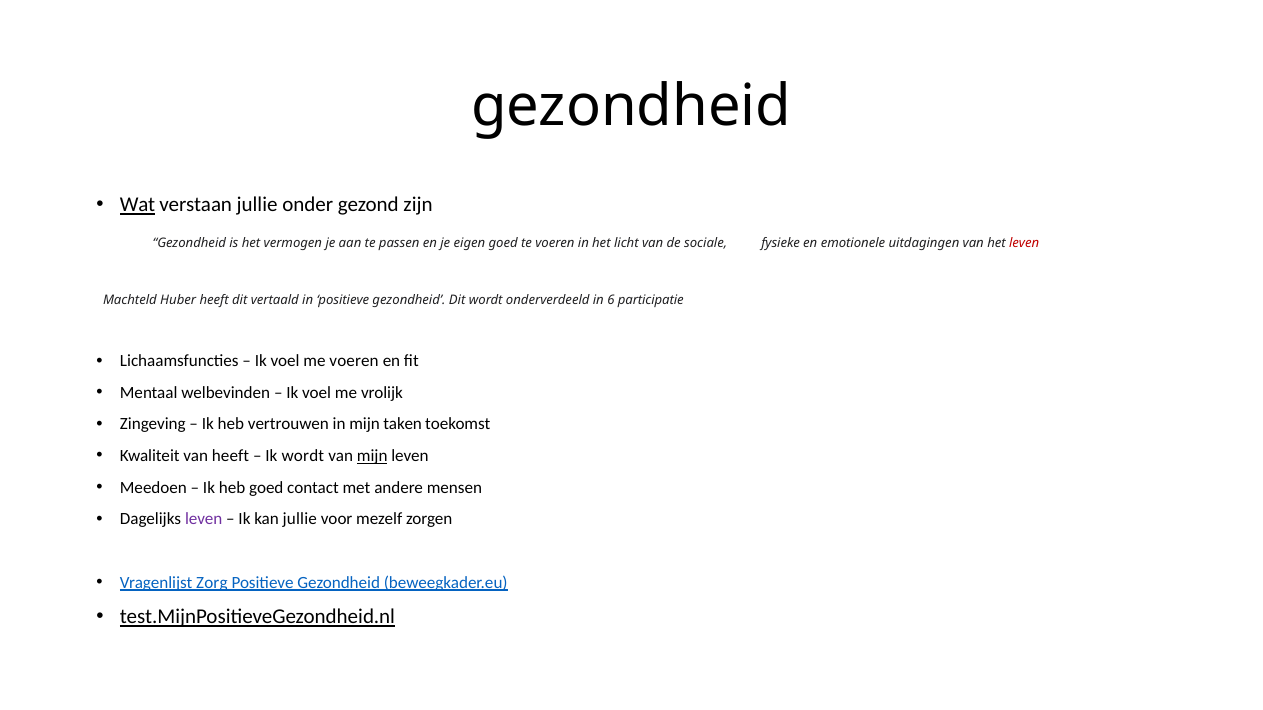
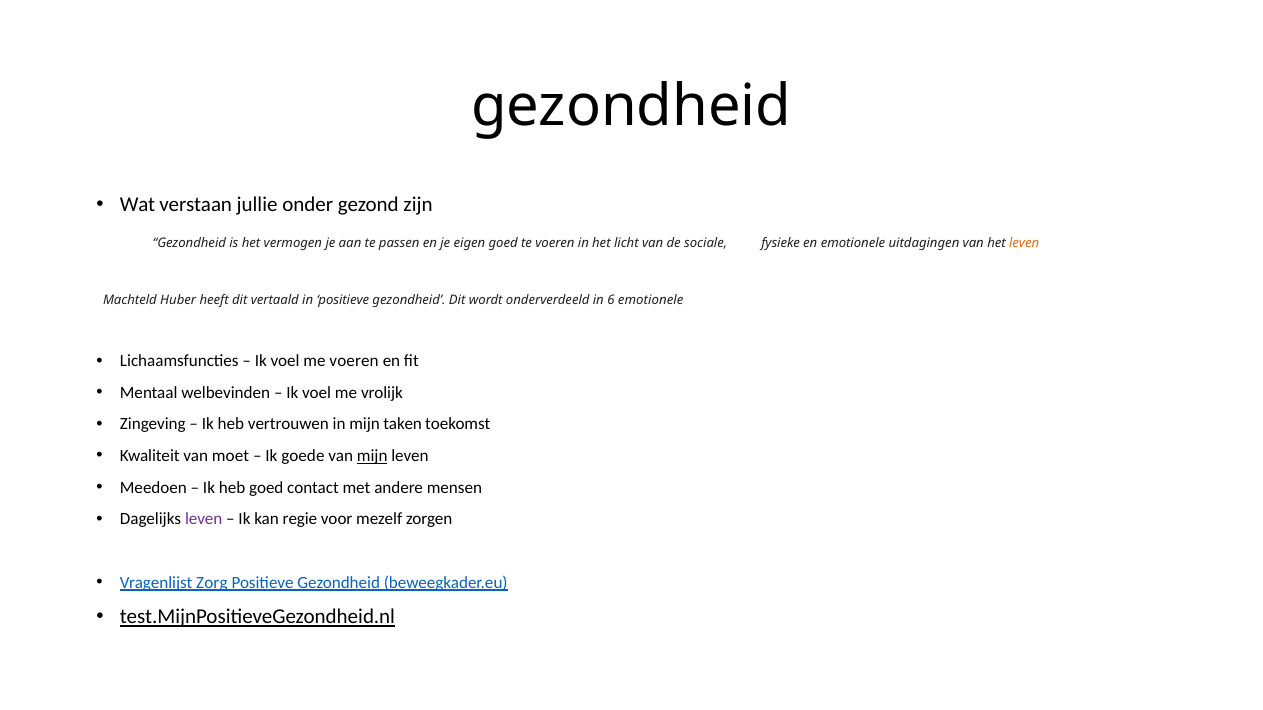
Wat underline: present -> none
leven at (1024, 244) colour: red -> orange
6 participatie: participatie -> emotionele
van heeft: heeft -> moet
Ik wordt: wordt -> goede
kan jullie: jullie -> regie
